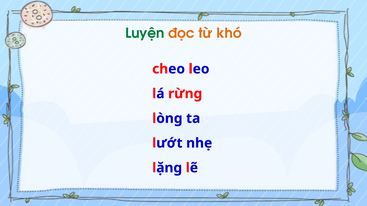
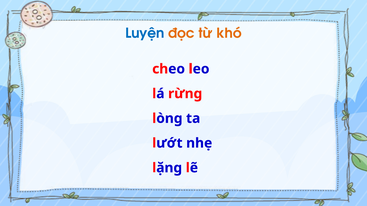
Luyện colour: green -> blue
